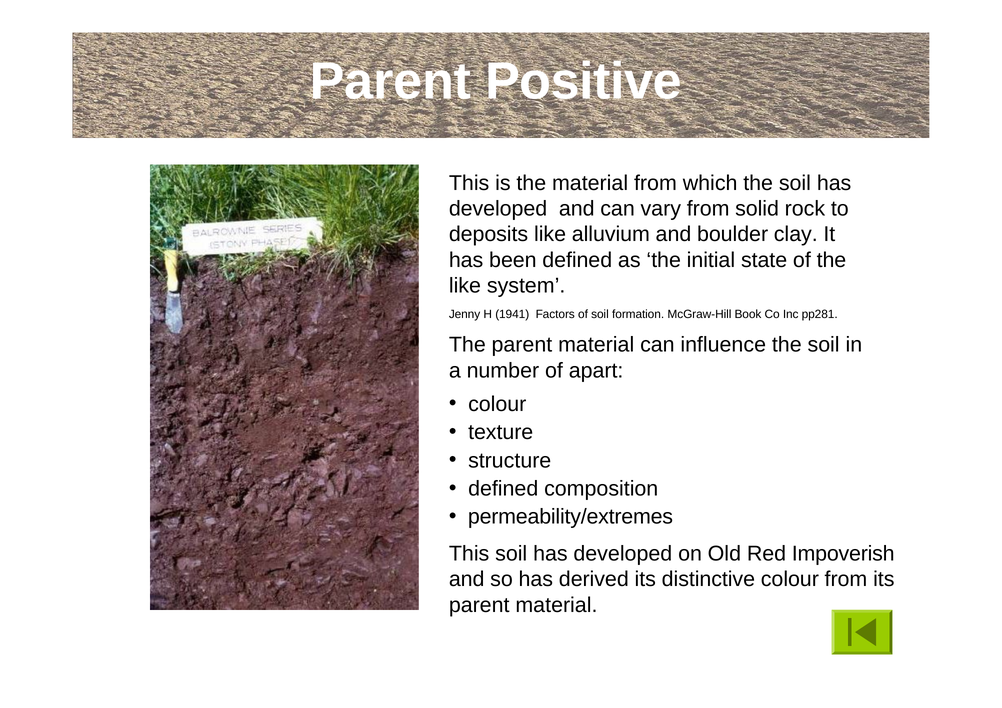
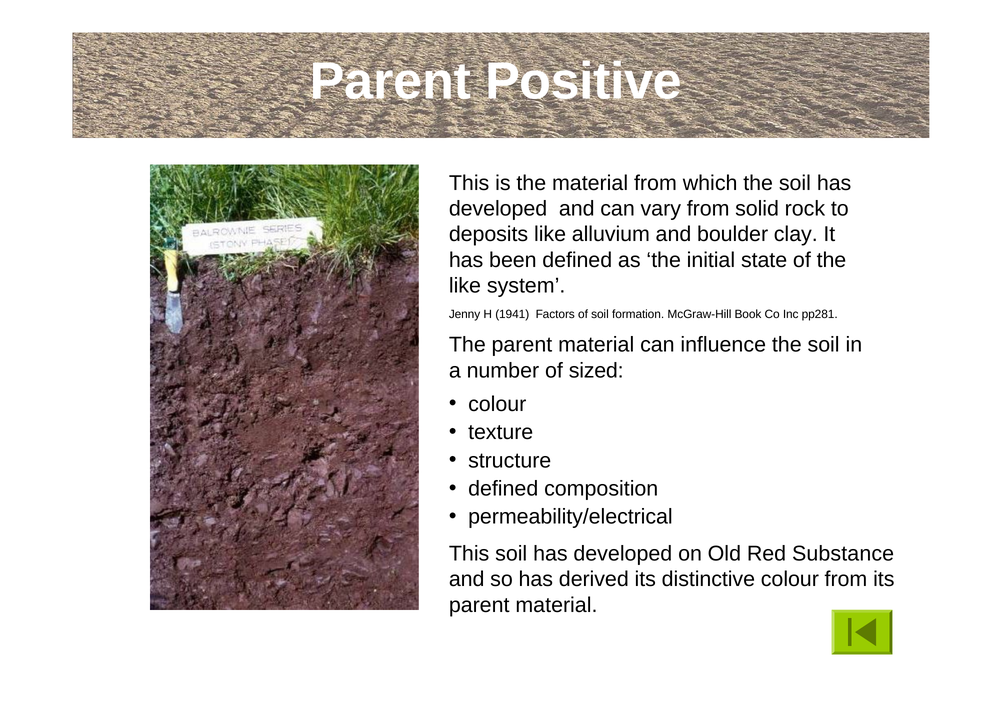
apart: apart -> sized
permeability/extremes: permeability/extremes -> permeability/electrical
Impoverish: Impoverish -> Substance
